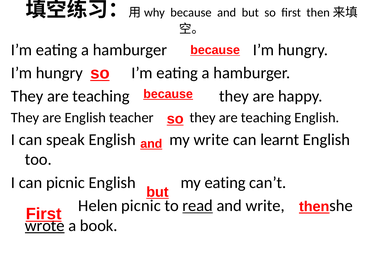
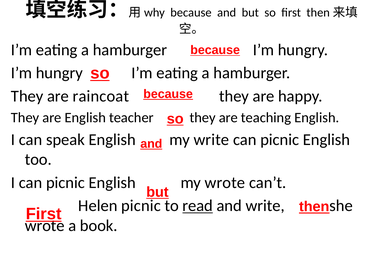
teaching at (101, 96): teaching -> raincoat
learnt at (280, 139): learnt -> picnic
my eating: eating -> wrote
wrote at (45, 225) underline: present -> none
